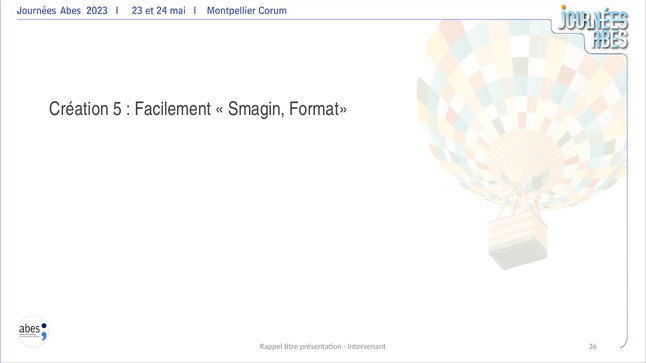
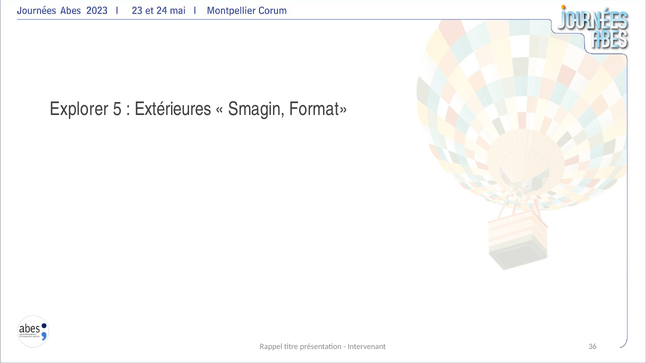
Création: Création -> Explorer
Facilement: Facilement -> Extérieures
